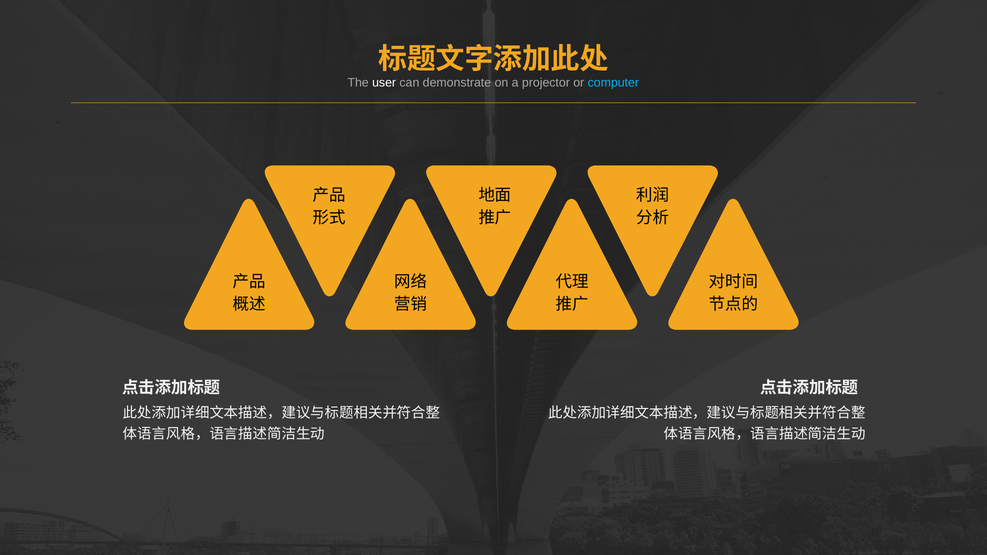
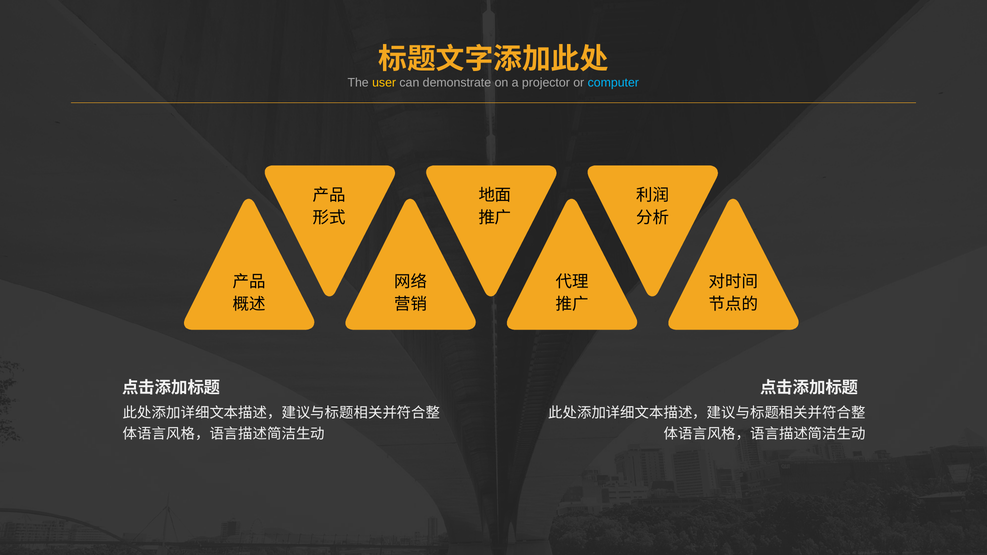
user colour: white -> yellow
